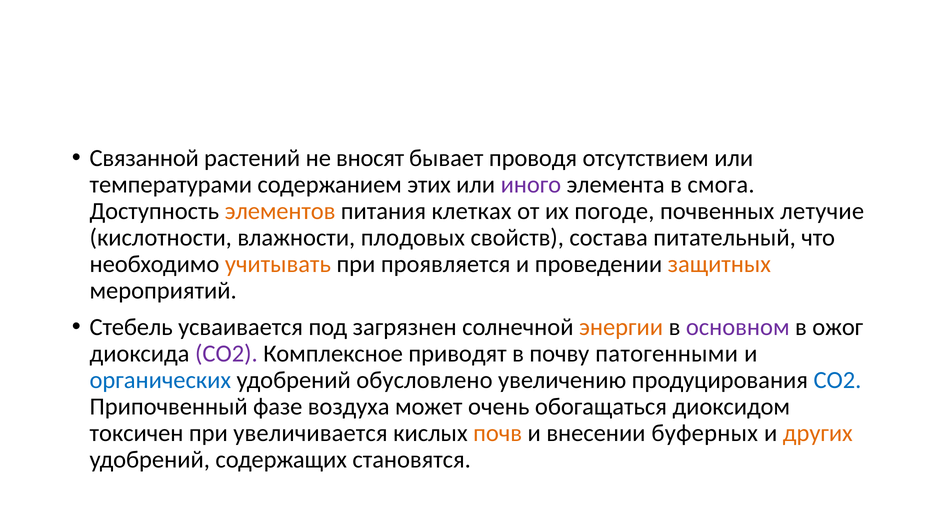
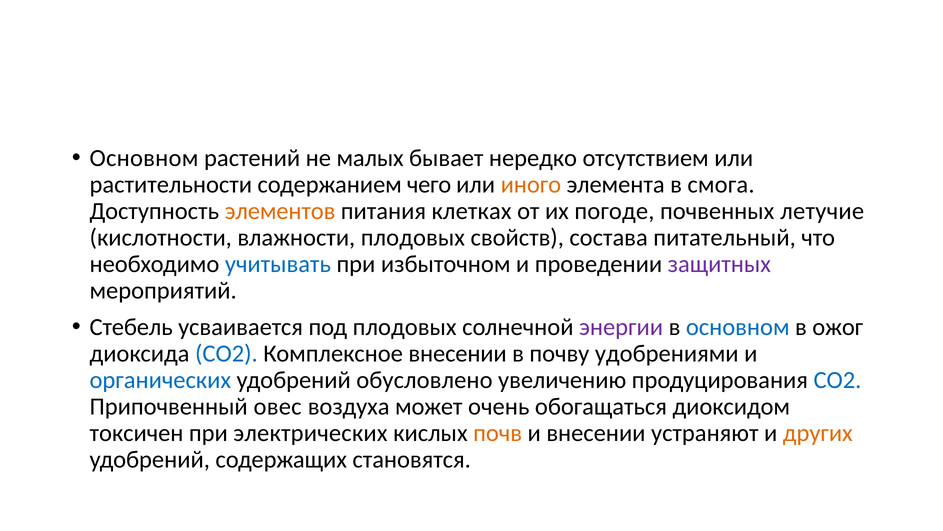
Связанной at (144, 158): Связанной -> Основном
вносят: вносят -> малых
проводя: проводя -> нередко
температурами: температурами -> растительности
этих: этих -> чего
иного colour: purple -> orange
учитывать colour: orange -> blue
проявляется: проявляется -> избыточном
защитных colour: orange -> purple
под загрязнен: загрязнен -> плодовых
энергии colour: orange -> purple
основном at (738, 327) colour: purple -> blue
СО2 at (226, 353) colour: purple -> blue
Комплексное приводят: приводят -> внесении
патогенными: патогенными -> удобрениями
фазе: фазе -> овес
увеличивается: увеличивается -> электрических
буферных: буферных -> устраняют
